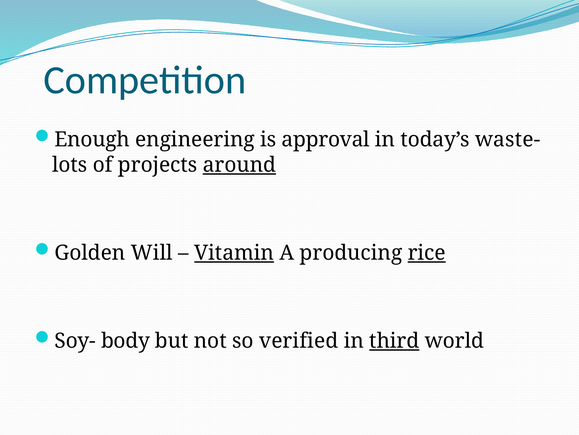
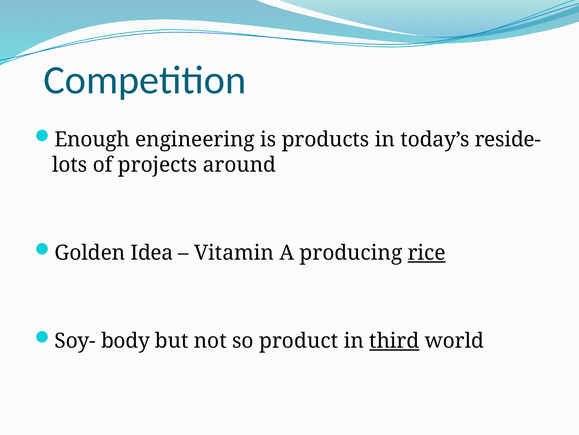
approval: approval -> products
waste-: waste- -> reside-
around underline: present -> none
Will: Will -> Idea
Vitamin underline: present -> none
verified: verified -> product
